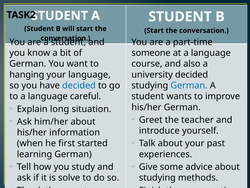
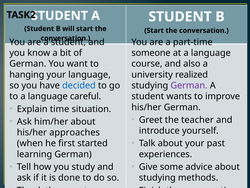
university decided: decided -> realized
German at (189, 85) colour: blue -> purple
long: long -> time
information: information -> approaches
solve: solve -> done
